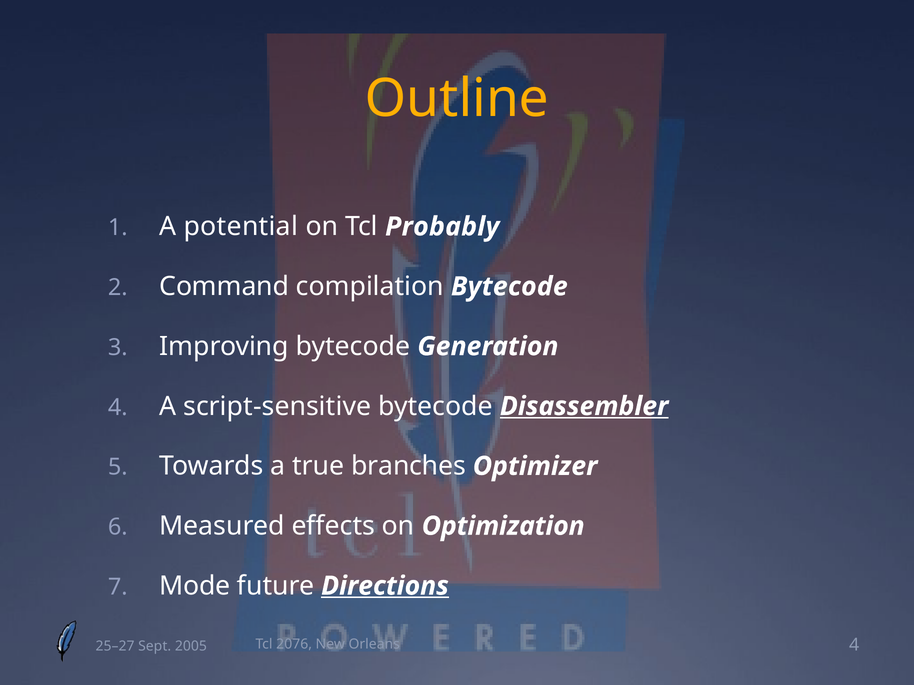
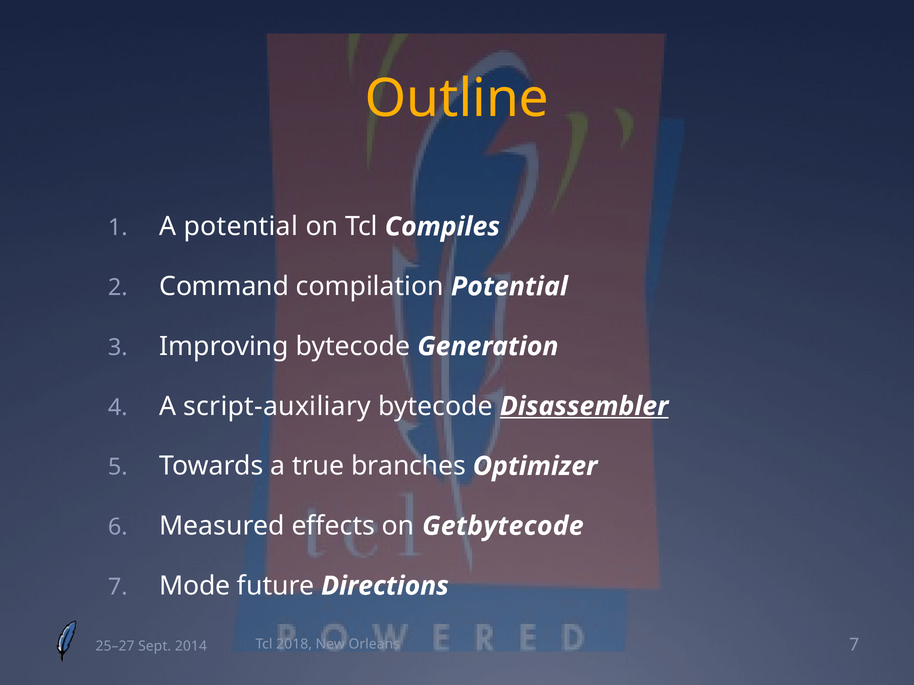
Probably: Probably -> Compiles
compilation Bytecode: Bytecode -> Potential
script-sensitive: script-sensitive -> script-auxiliary
Optimization: Optimization -> Getbytecode
Directions underline: present -> none
2076: 2076 -> 2018
Orleans 4: 4 -> 7
2005: 2005 -> 2014
